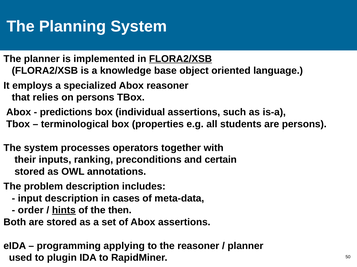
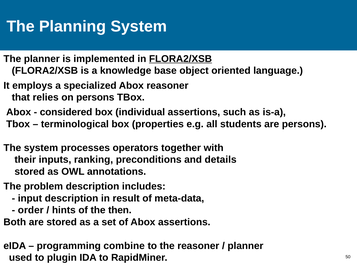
predictions: predictions -> considered
certain: certain -> details
cases: cases -> result
hints underline: present -> none
applying: applying -> combine
